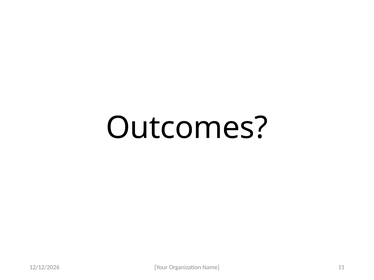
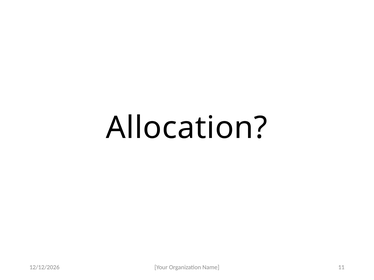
Outcomes: Outcomes -> Allocation
